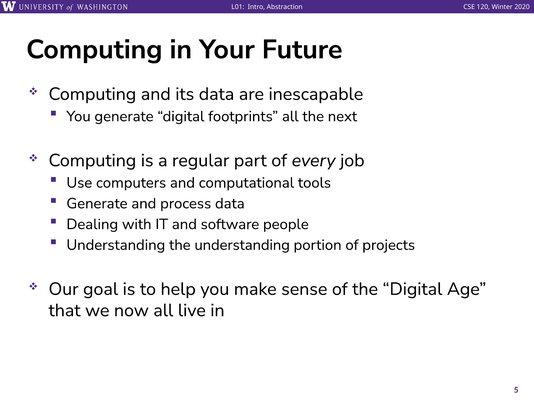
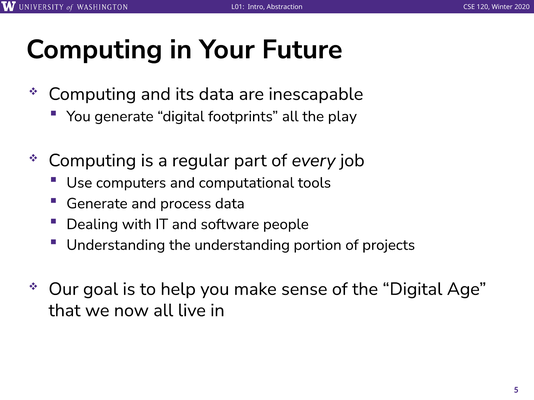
next: next -> play
